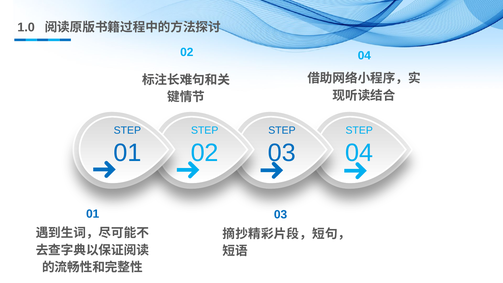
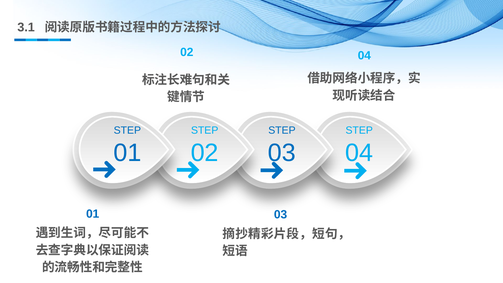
1.0: 1.0 -> 3.1
